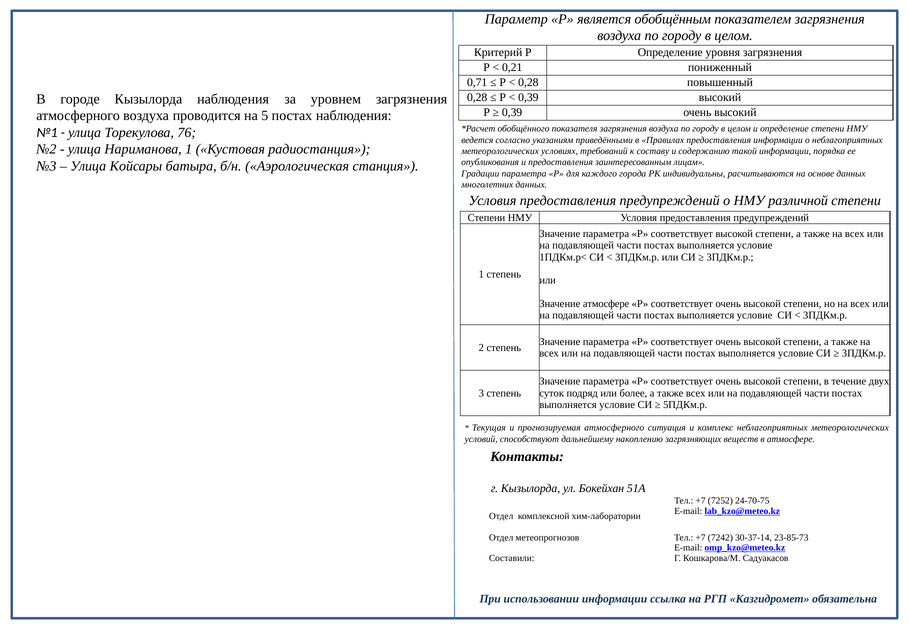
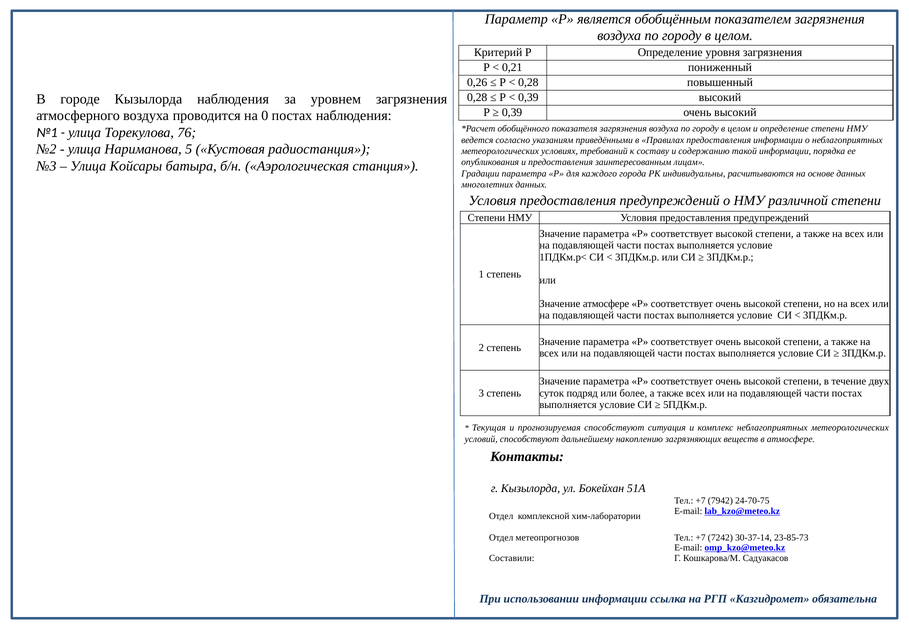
0,71: 0,71 -> 0,26
5: 5 -> 0
Нариманова 1: 1 -> 5
прогнозируемая атмосферного: атмосферного -> способствуют
7252: 7252 -> 7942
